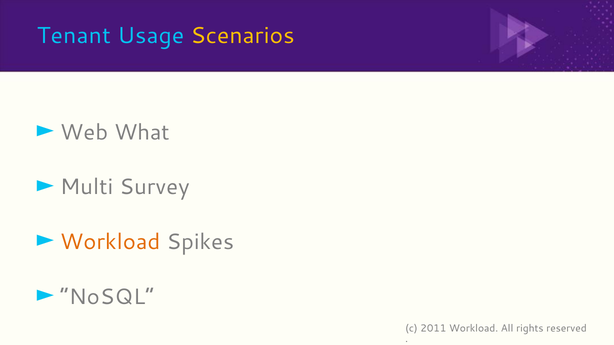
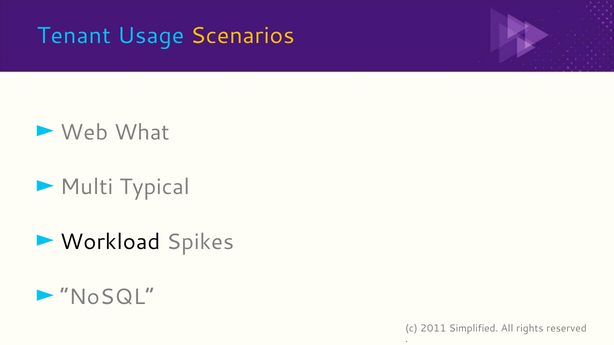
Survey: Survey -> Typical
Workload at (110, 242) colour: orange -> black
2011 Workload: Workload -> Simplified
